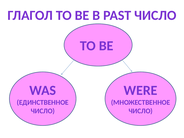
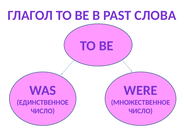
PAST ЧИСЛО: ЧИСЛО -> СЛОВА
